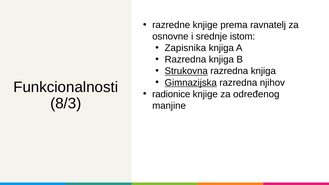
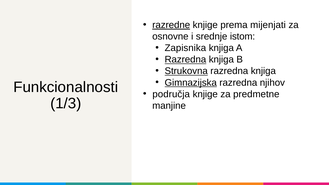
razredne underline: none -> present
ravnatelj: ravnatelj -> mijenjati
Razredna at (185, 60) underline: none -> present
radionice: radionice -> područja
određenog: određenog -> predmetne
8/3: 8/3 -> 1/3
